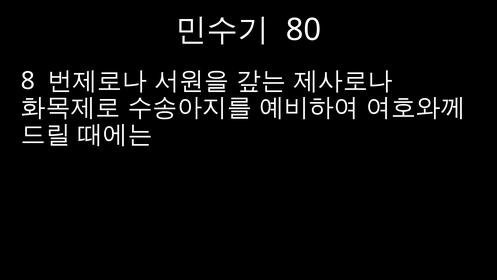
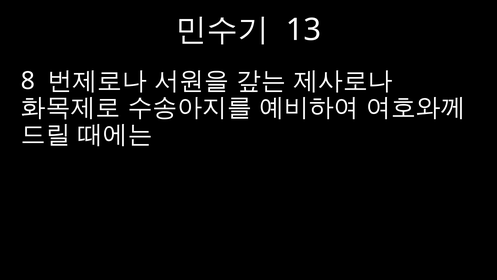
80: 80 -> 13
